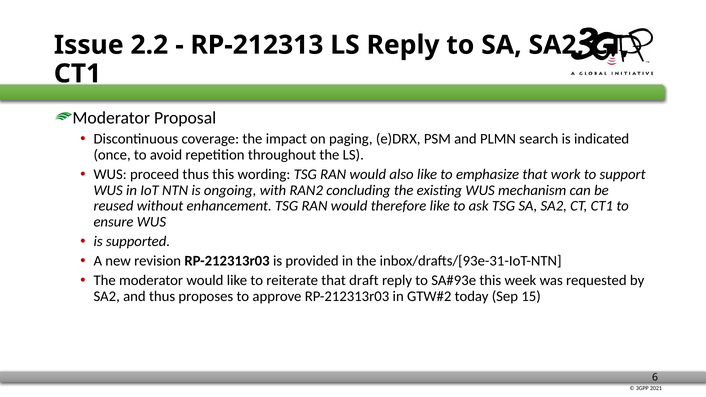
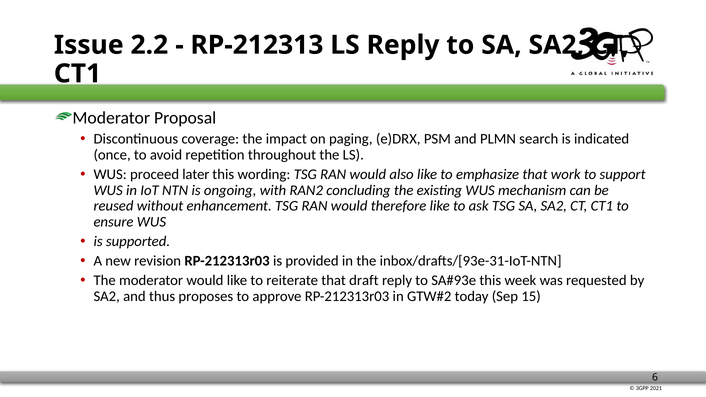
proceed thus: thus -> later
